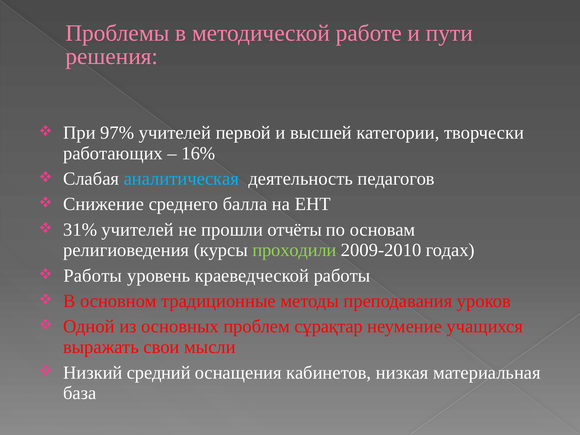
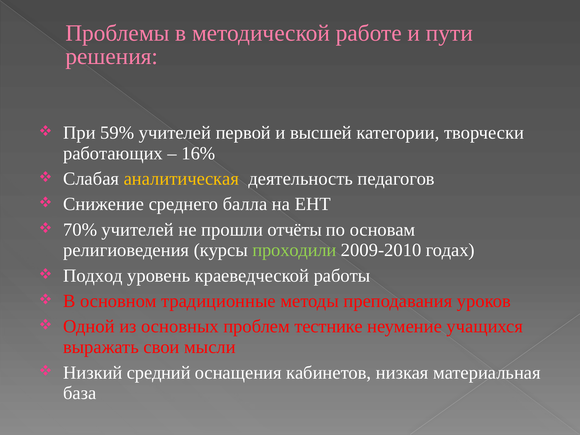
97%: 97% -> 59%
аналитическая colour: light blue -> yellow
31%: 31% -> 70%
Работы at (93, 276): Работы -> Подход
сұрақтар: сұрақтар -> тестнике
